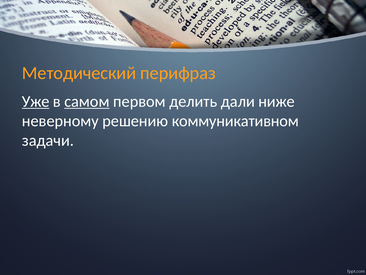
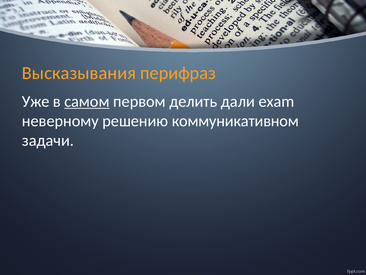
Методический: Методический -> Высказывания
Уже underline: present -> none
ниже: ниже -> exam
